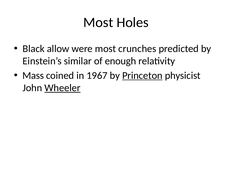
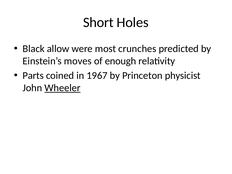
Most at (98, 22): Most -> Short
similar: similar -> moves
Mass: Mass -> Parts
Princeton underline: present -> none
